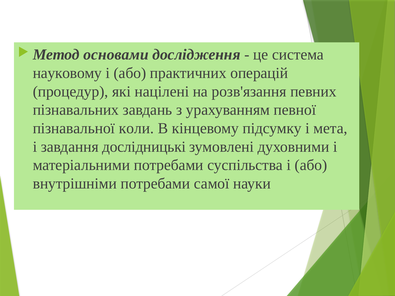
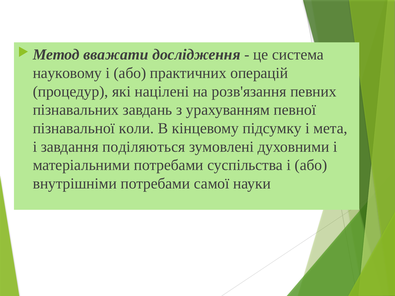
основами: основами -> вважати
дослідницькі: дослідницькі -> поділяються
